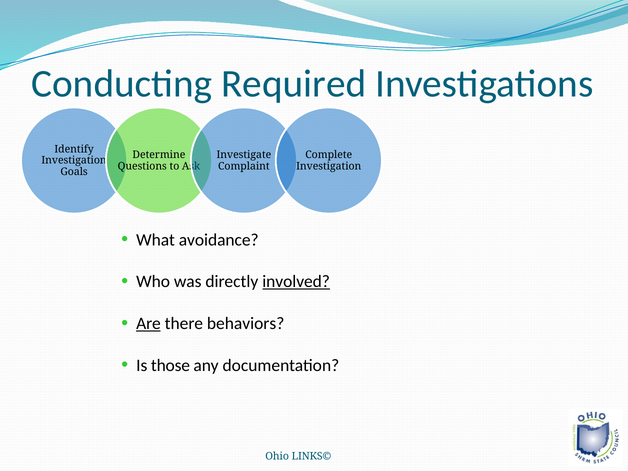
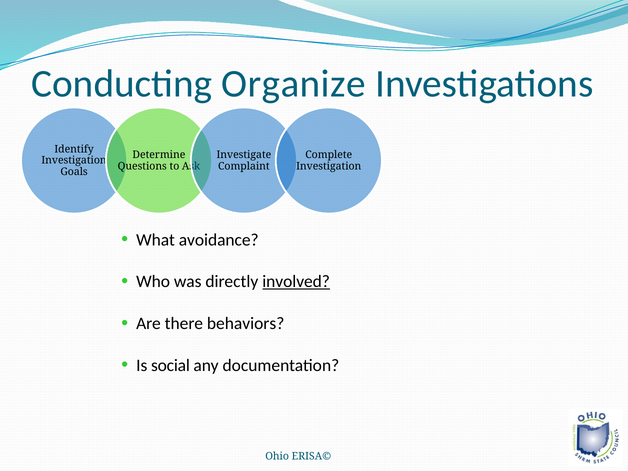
Required: Required -> Organize
Are underline: present -> none
those: those -> social
LINKS©: LINKS© -> ERISA©
